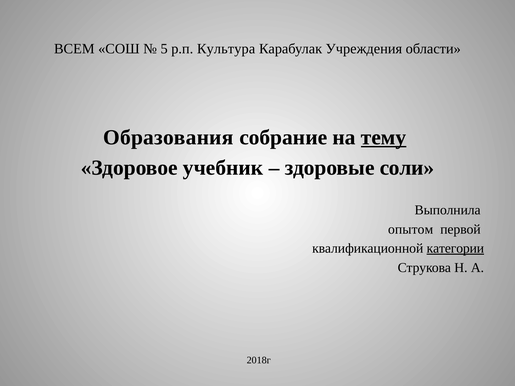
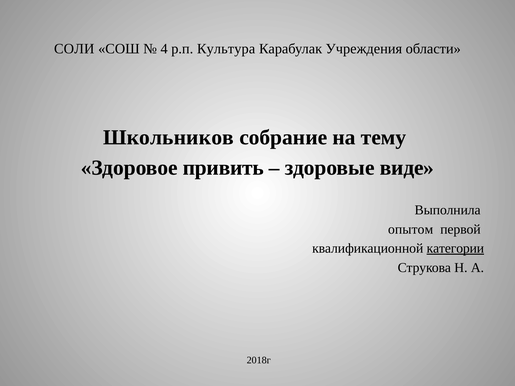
ВСЕМ: ВСЕМ -> СОЛИ
5: 5 -> 4
Образования: Образования -> Школьников
тему underline: present -> none
учебник: учебник -> привить
соли: соли -> виде
